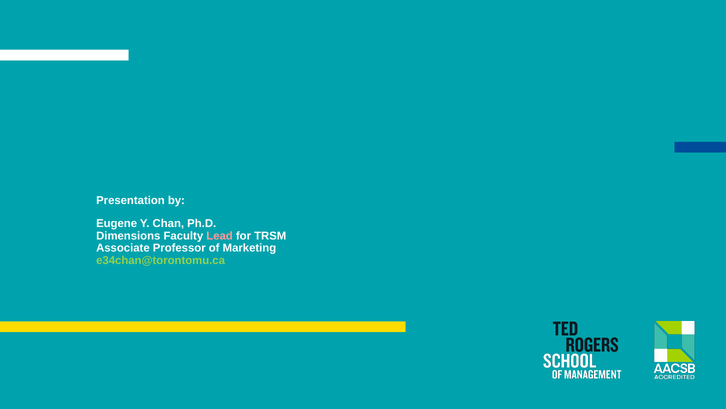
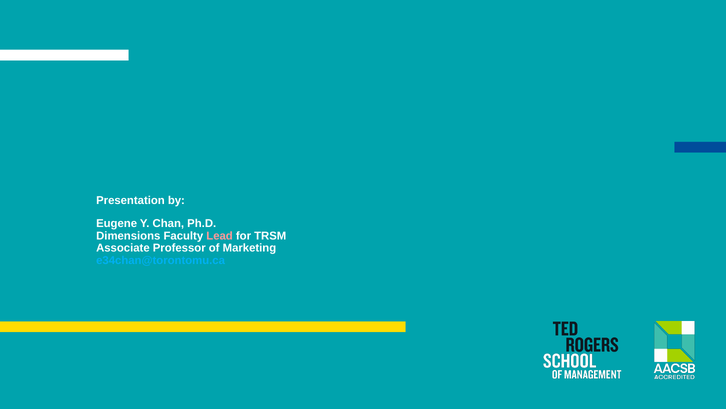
e34chan@torontomu.ca colour: light green -> light blue
